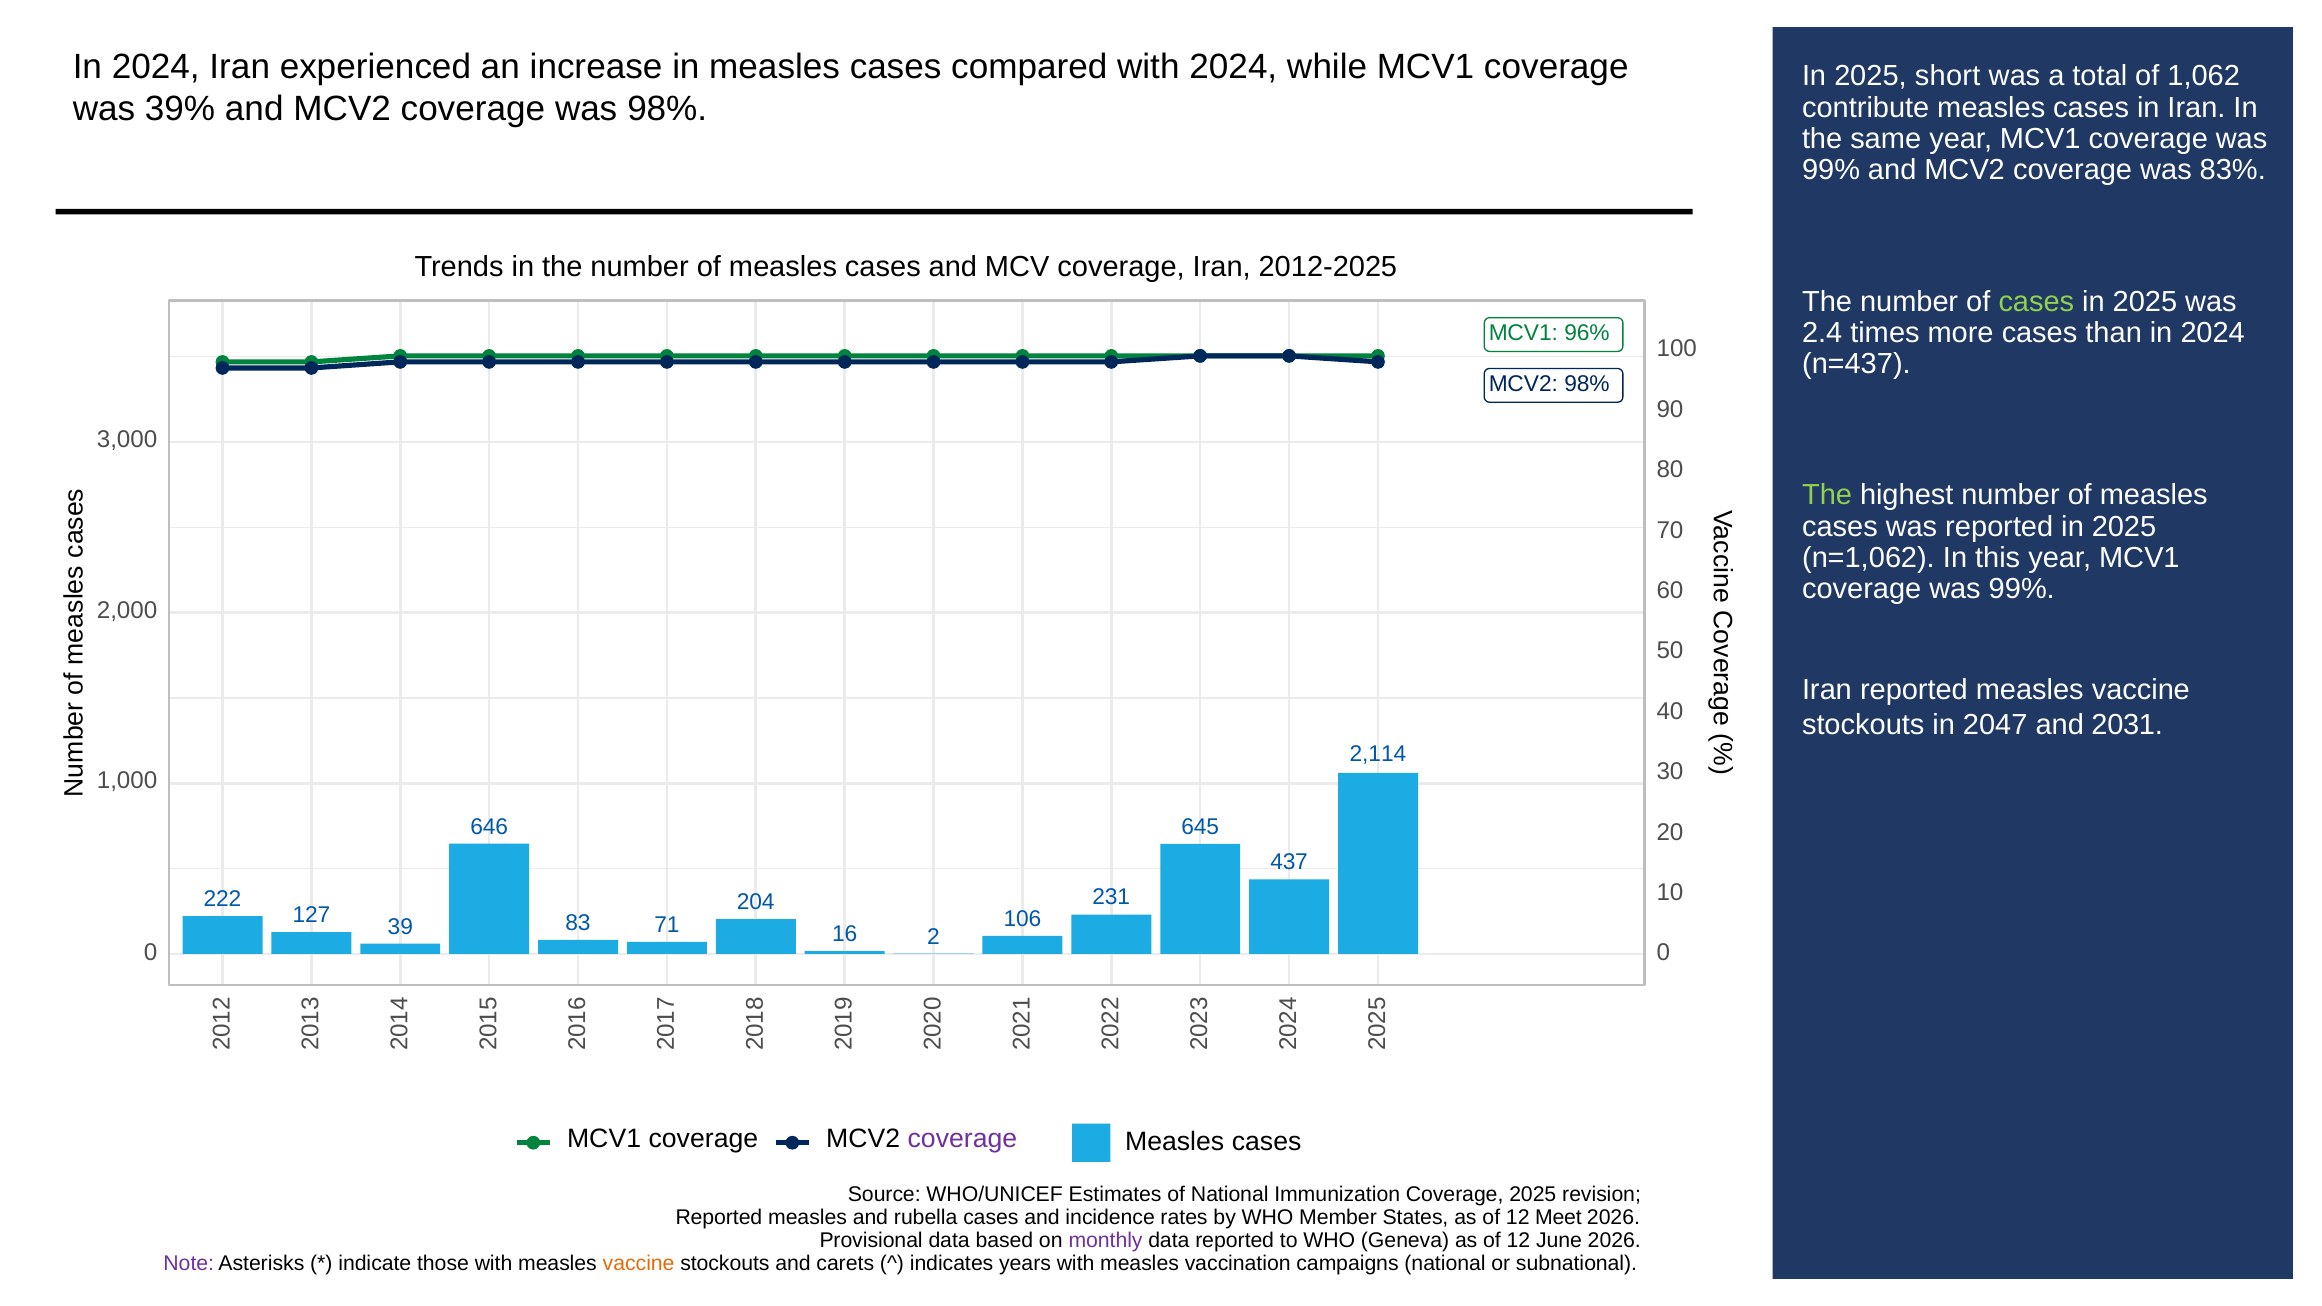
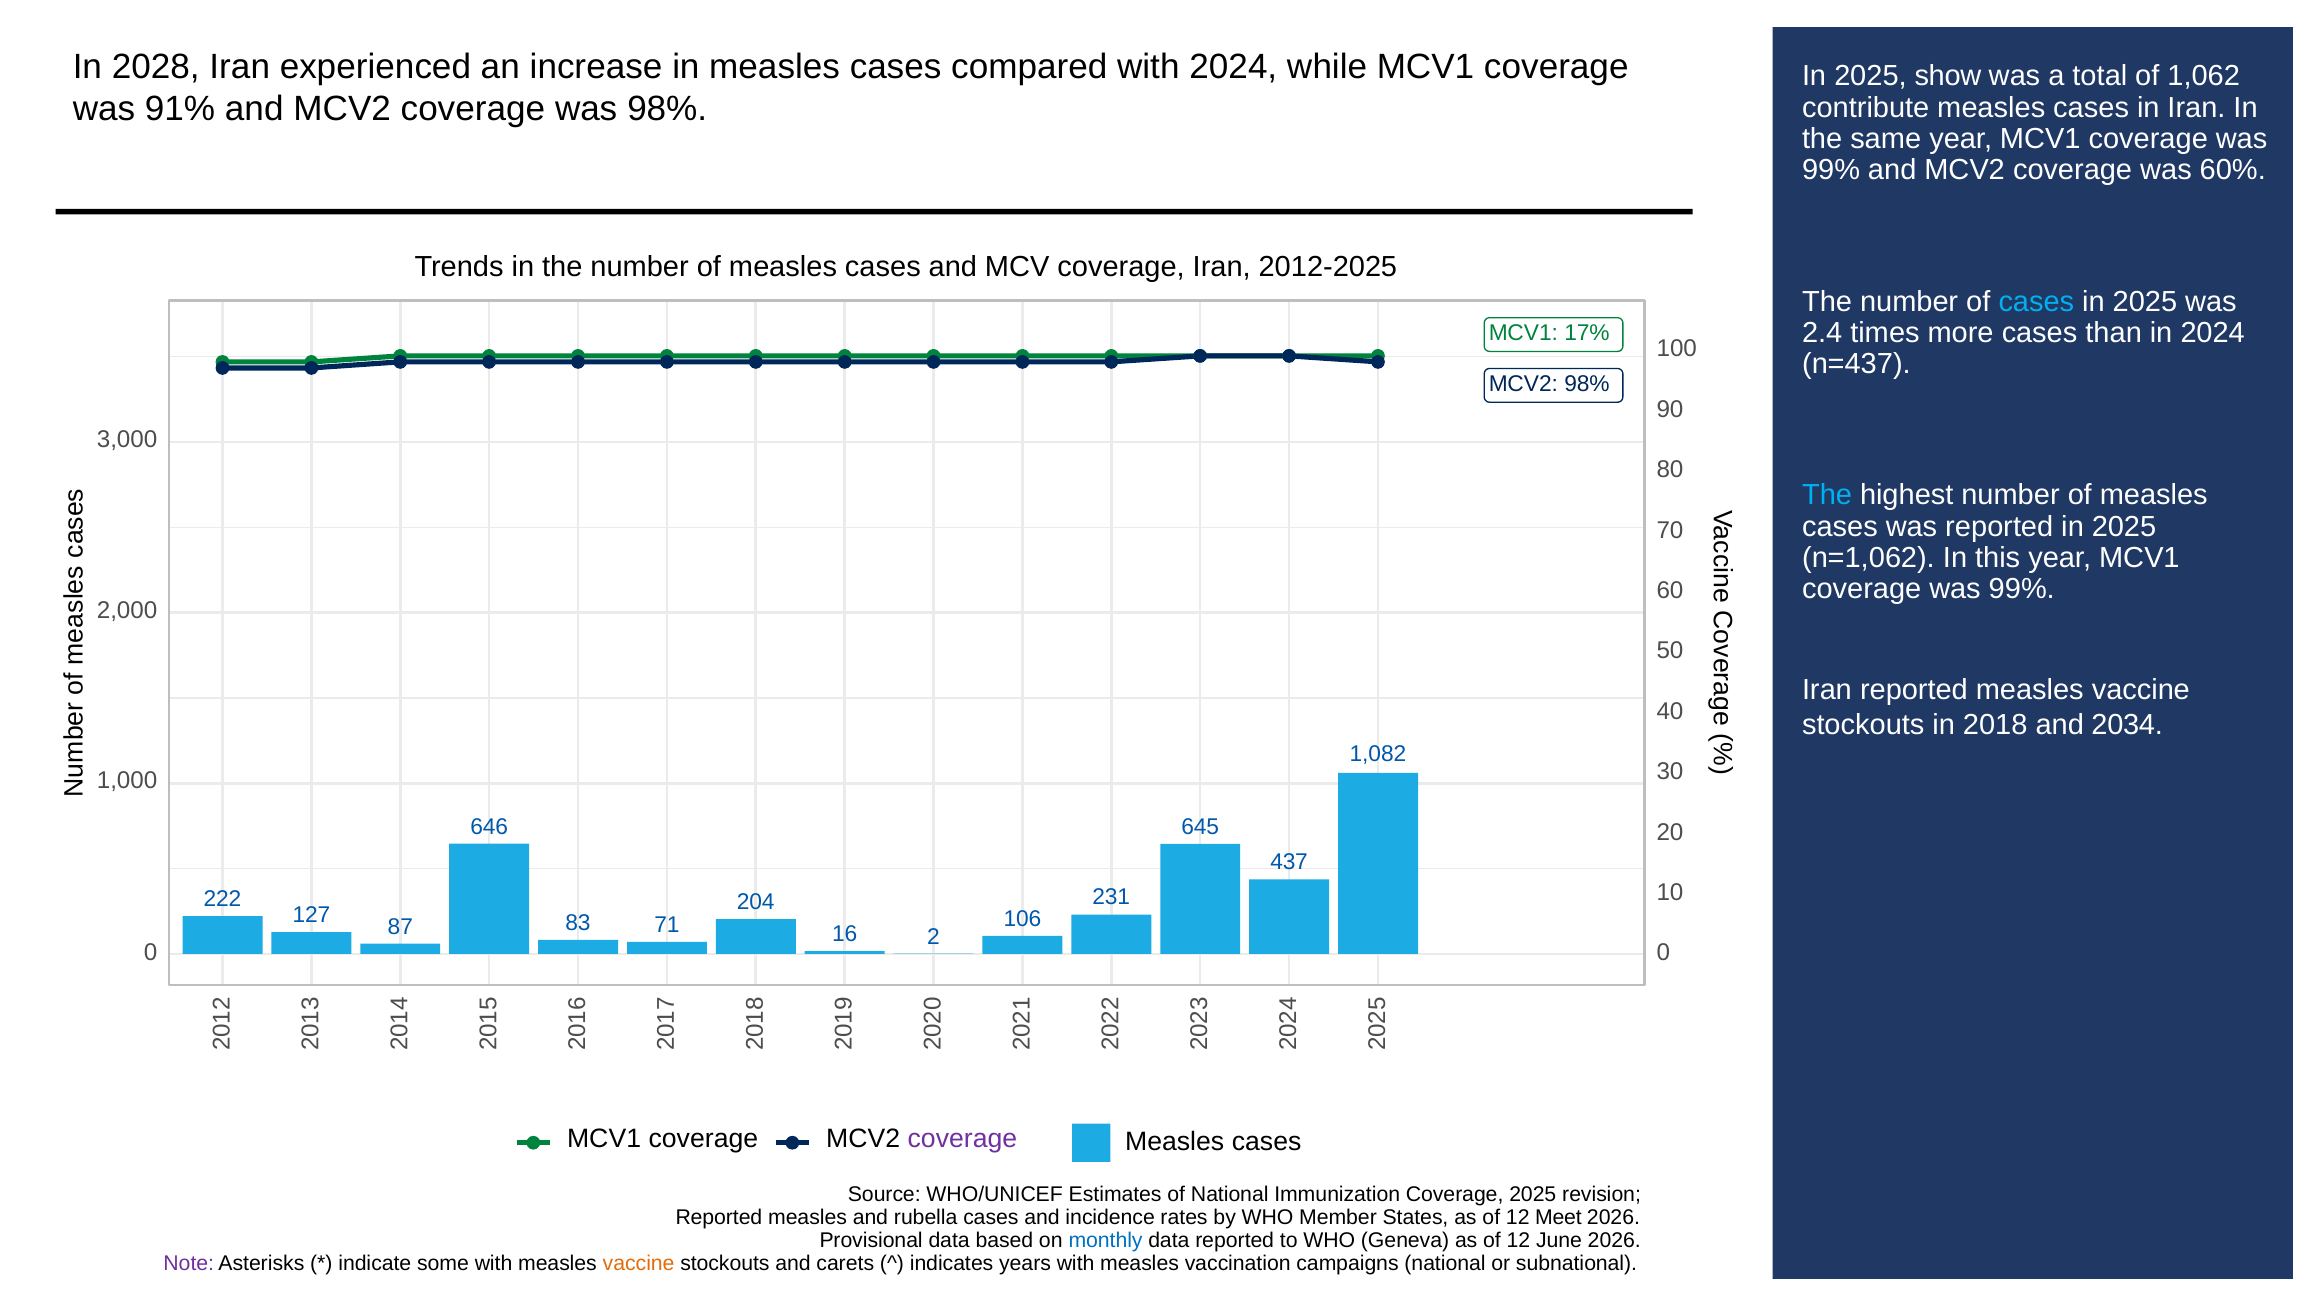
2024 at (156, 67): 2024 -> 2028
short: short -> show
39%: 39% -> 91%
83%: 83% -> 60%
cases at (2036, 302) colour: light green -> light blue
96%: 96% -> 17%
The at (1827, 495) colour: light green -> light blue
2047: 2047 -> 2018
2031: 2031 -> 2034
2,114: 2,114 -> 1,082
39: 39 -> 87
monthly colour: purple -> blue
those: those -> some
